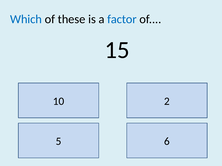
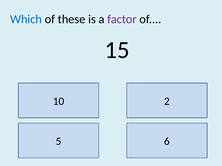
factor colour: blue -> purple
